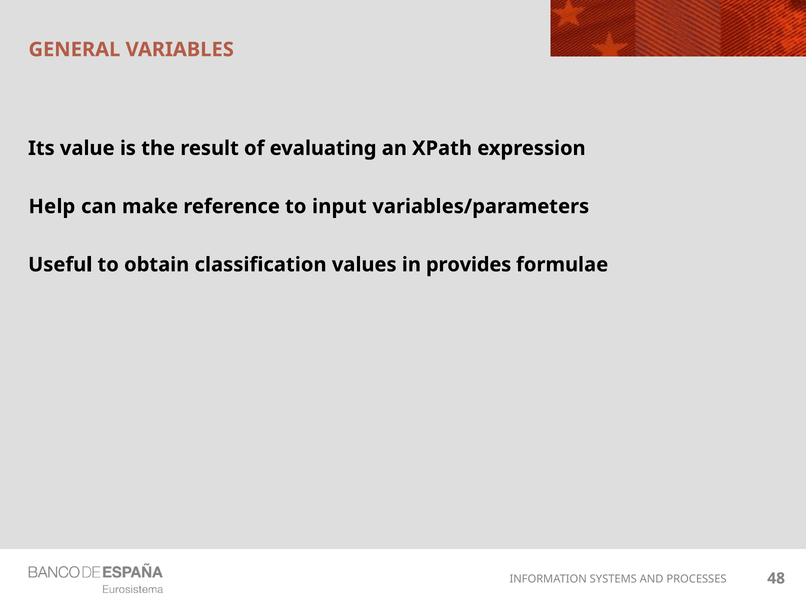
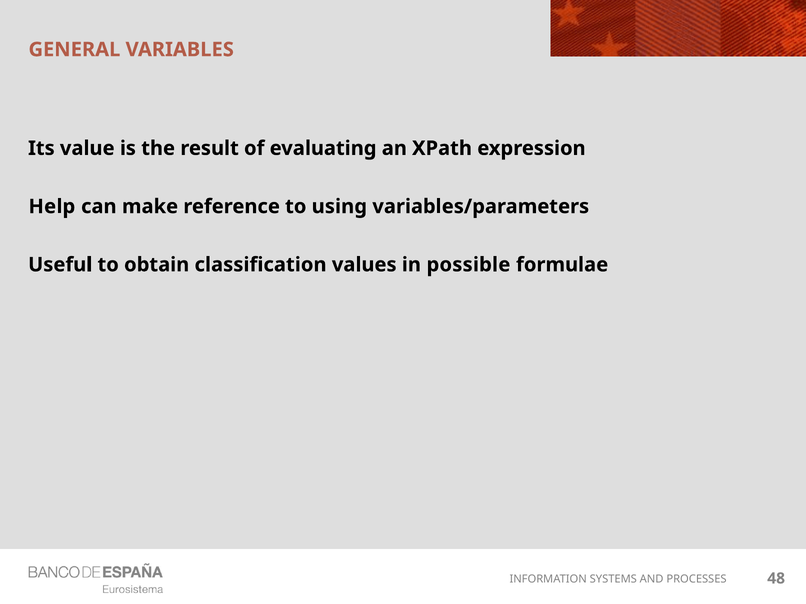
input: input -> using
provides: provides -> possible
